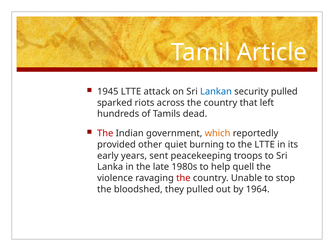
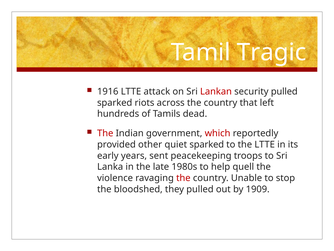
Article: Article -> Tragic
1945: 1945 -> 1916
Lankan colour: blue -> red
which colour: orange -> red
quiet burning: burning -> sparked
1964: 1964 -> 1909
